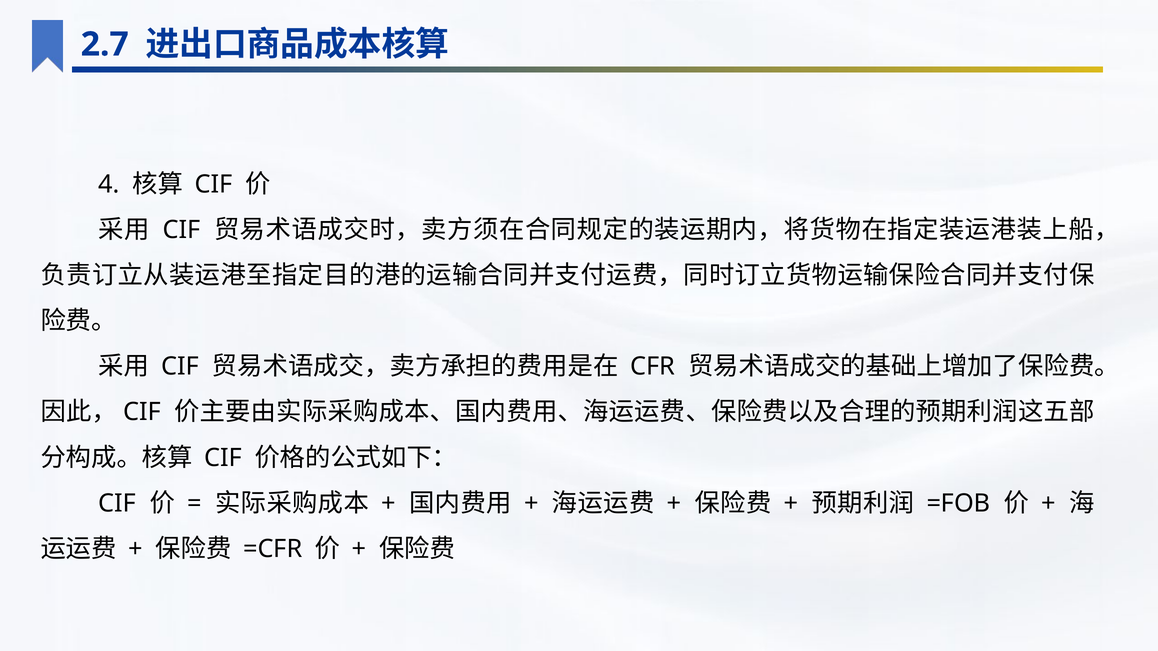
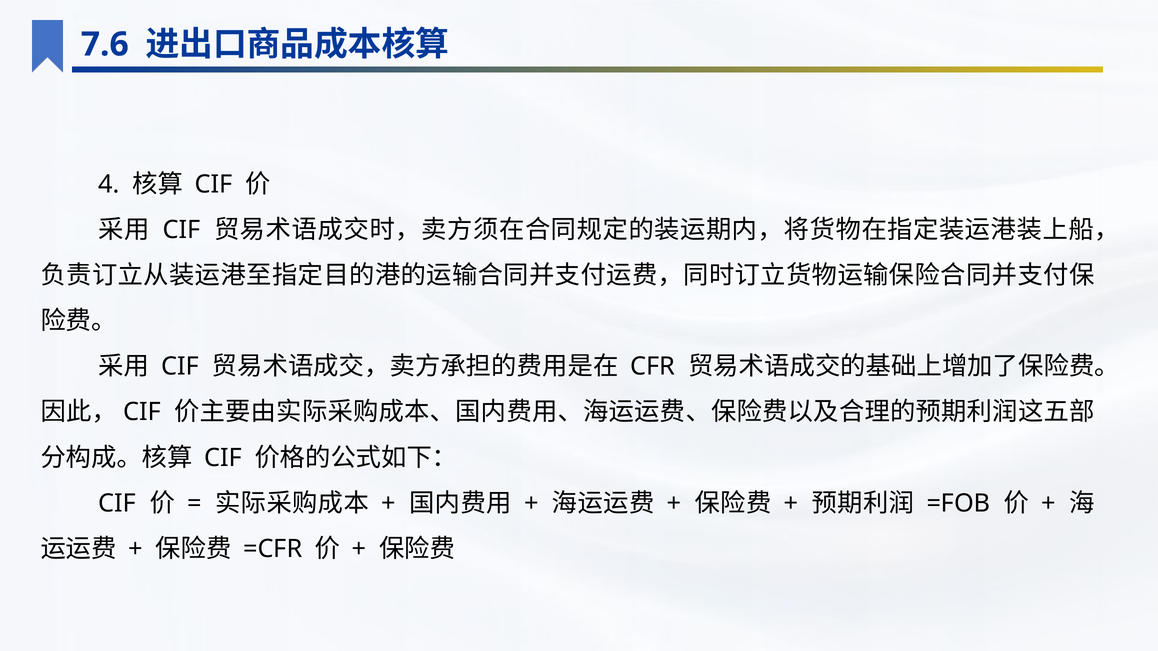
2.7: 2.7 -> 7.6
